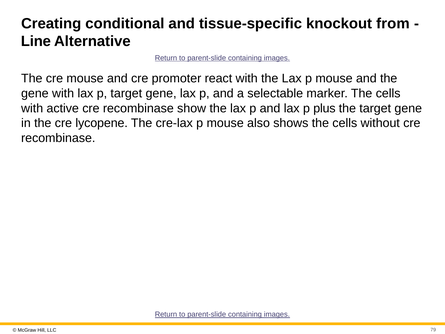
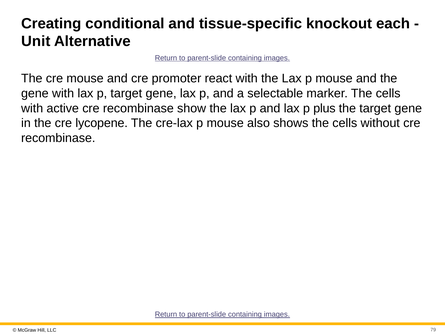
from: from -> each
Line: Line -> Unit
